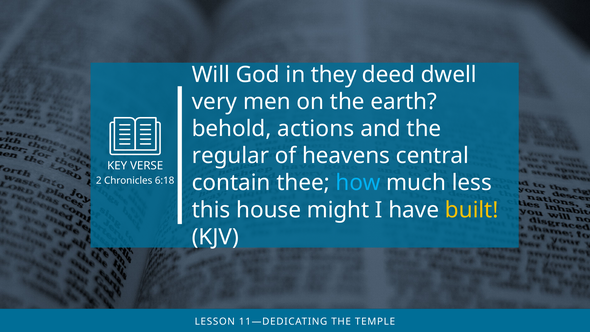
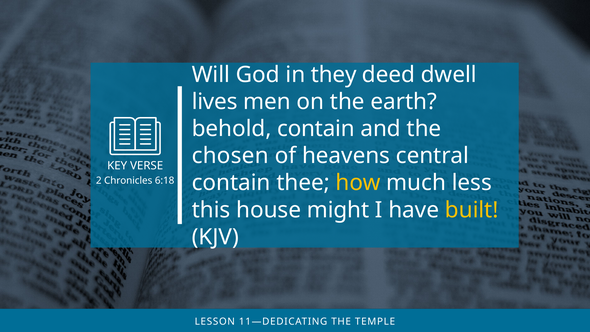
very: very -> lives
behold actions: actions -> contain
regular: regular -> chosen
how colour: light blue -> yellow
